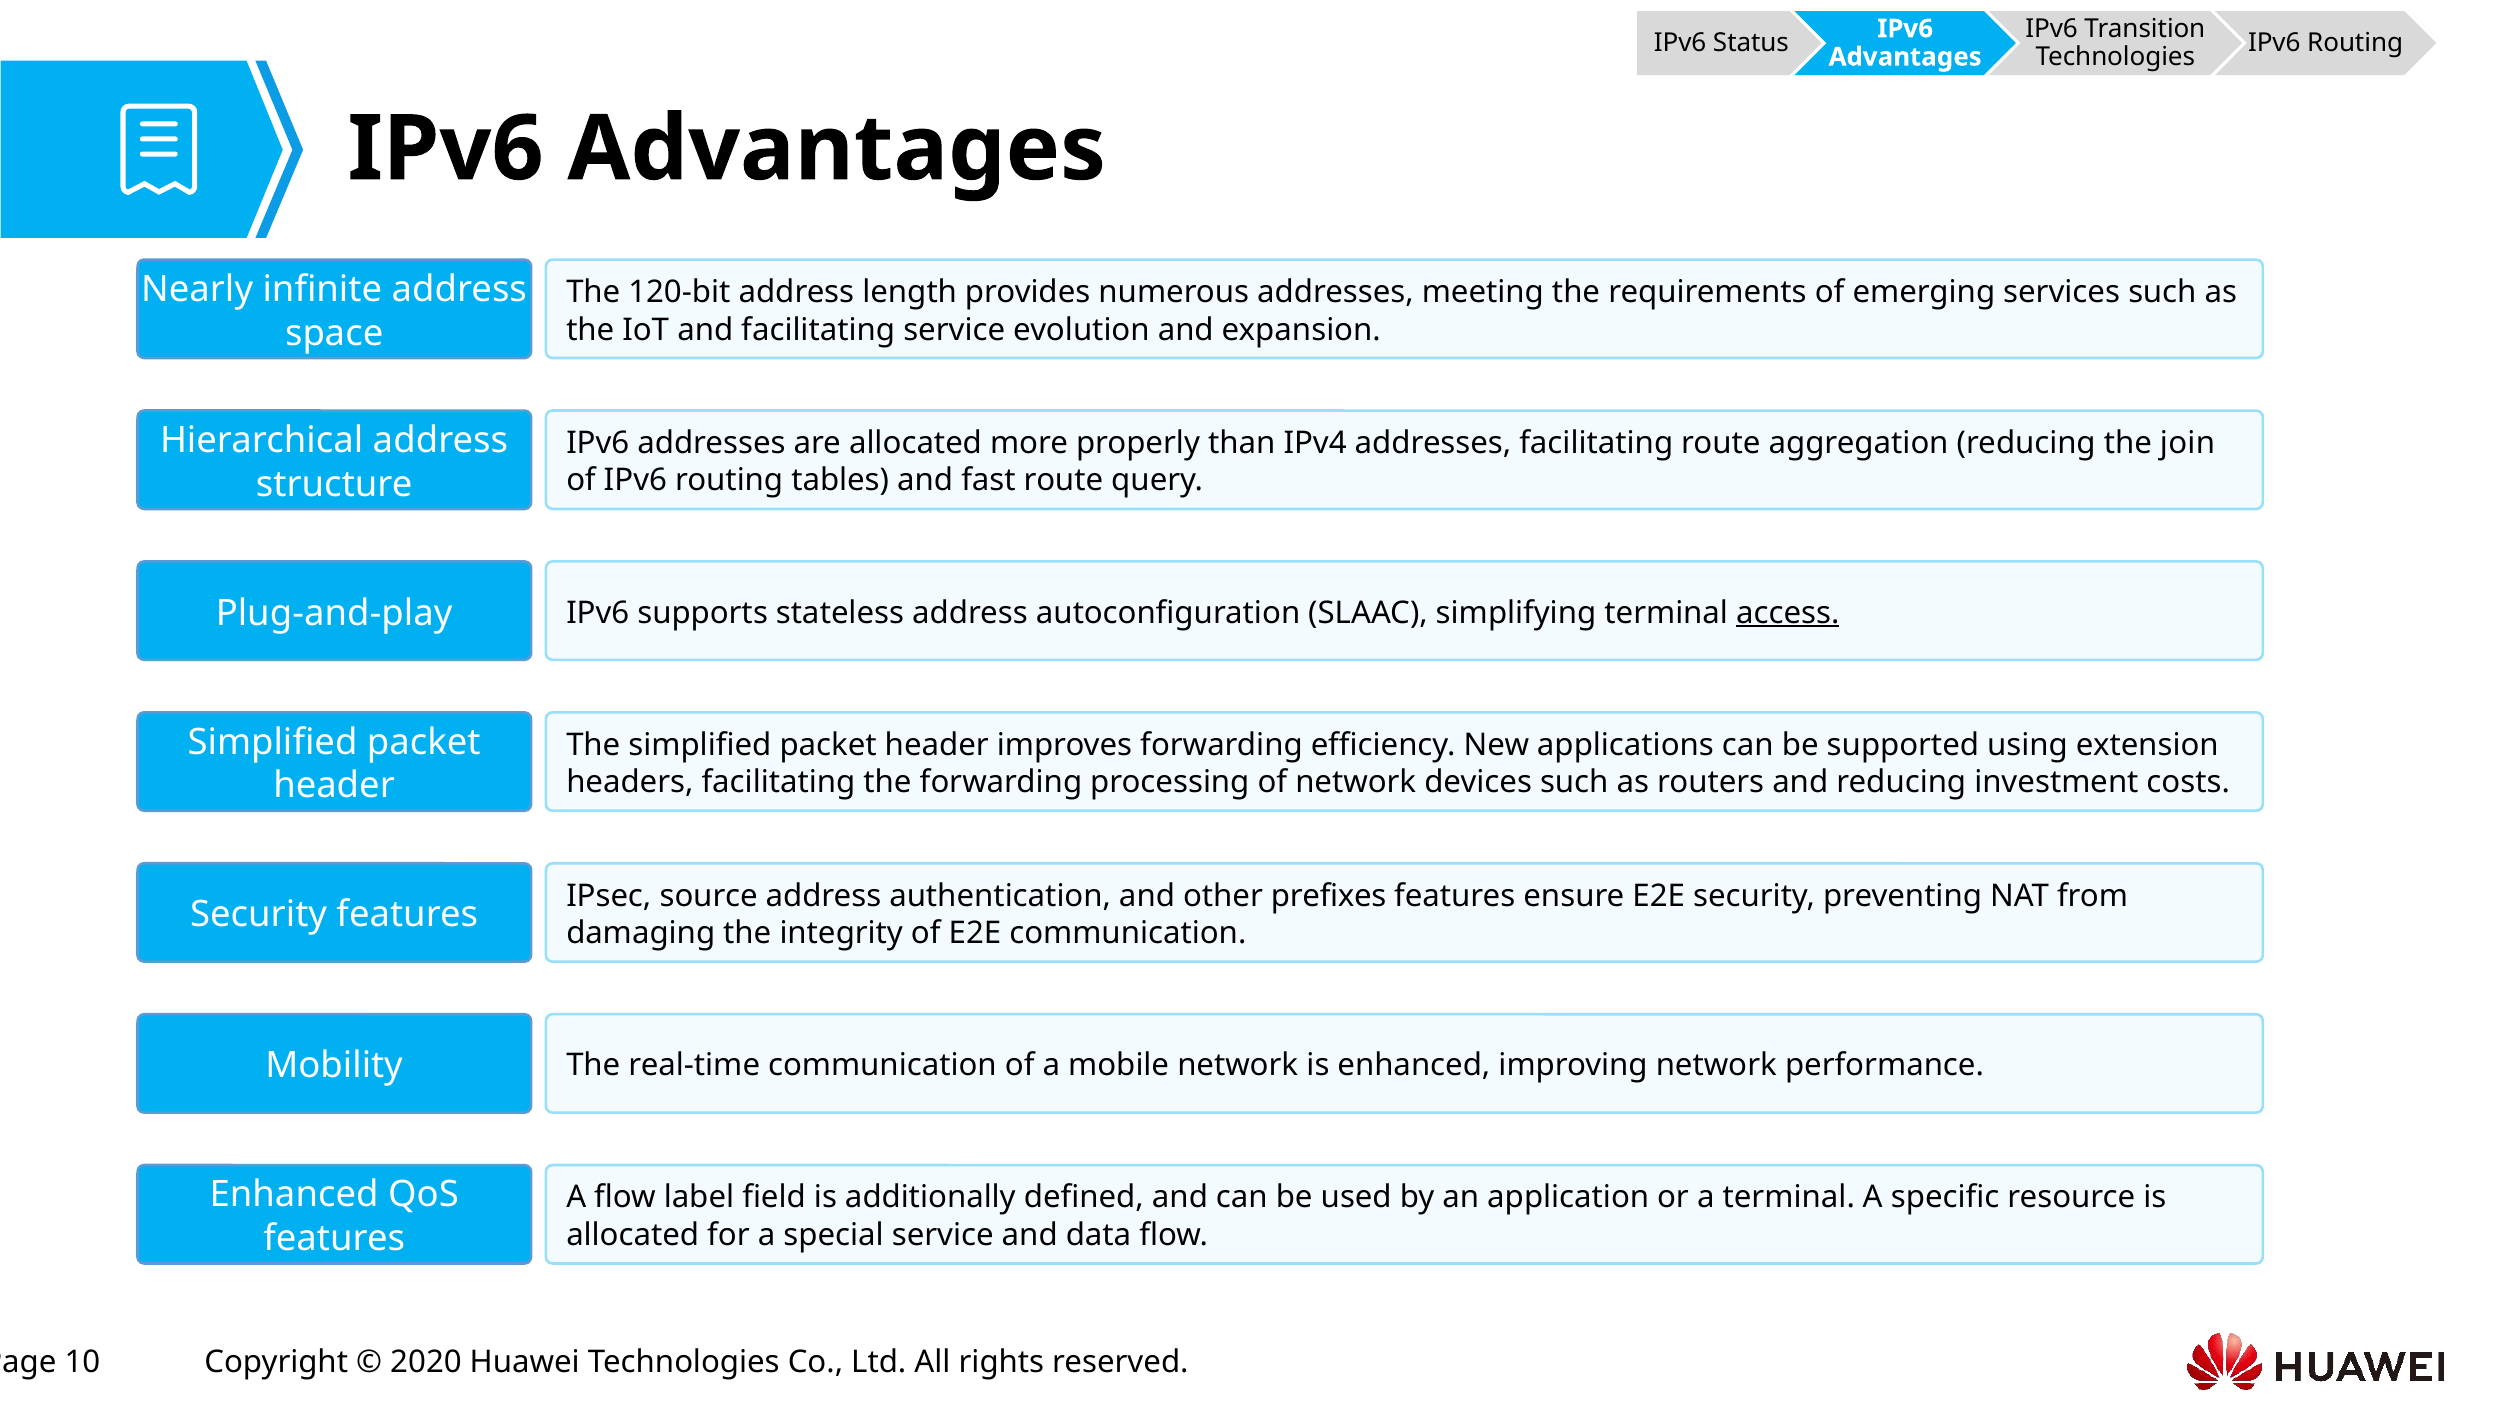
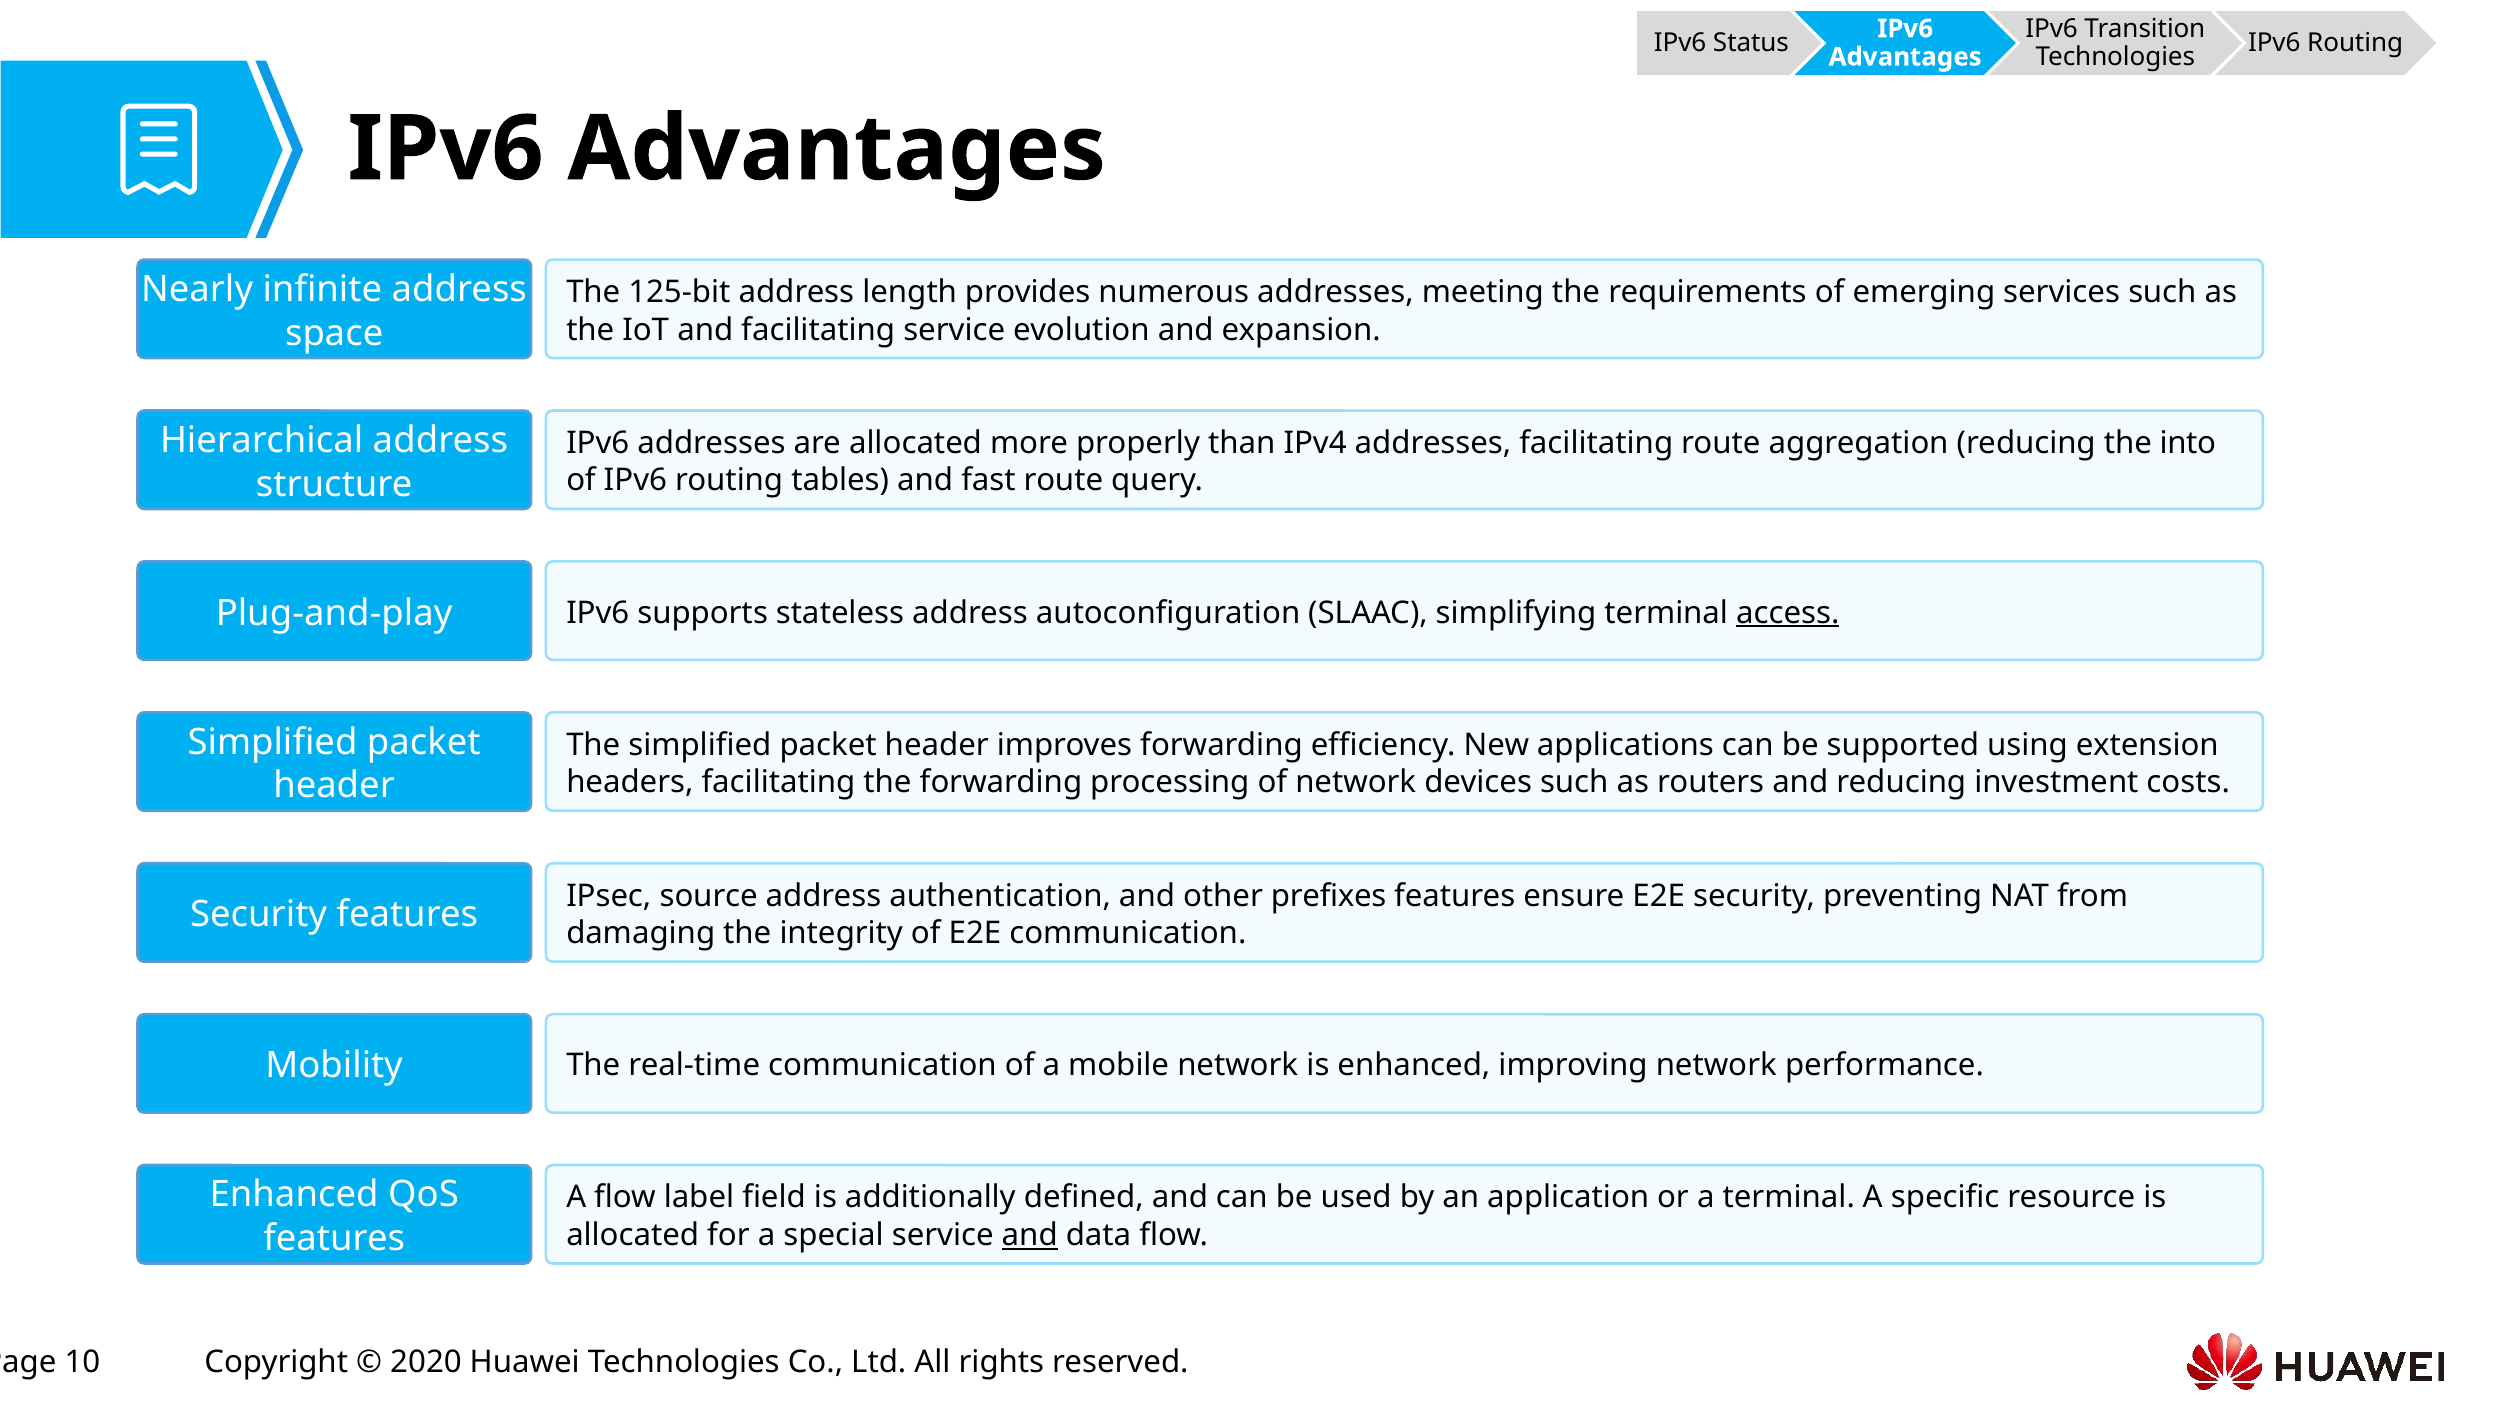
120-bit: 120-bit -> 125-bit
join: join -> into
and at (1030, 1235) underline: none -> present
